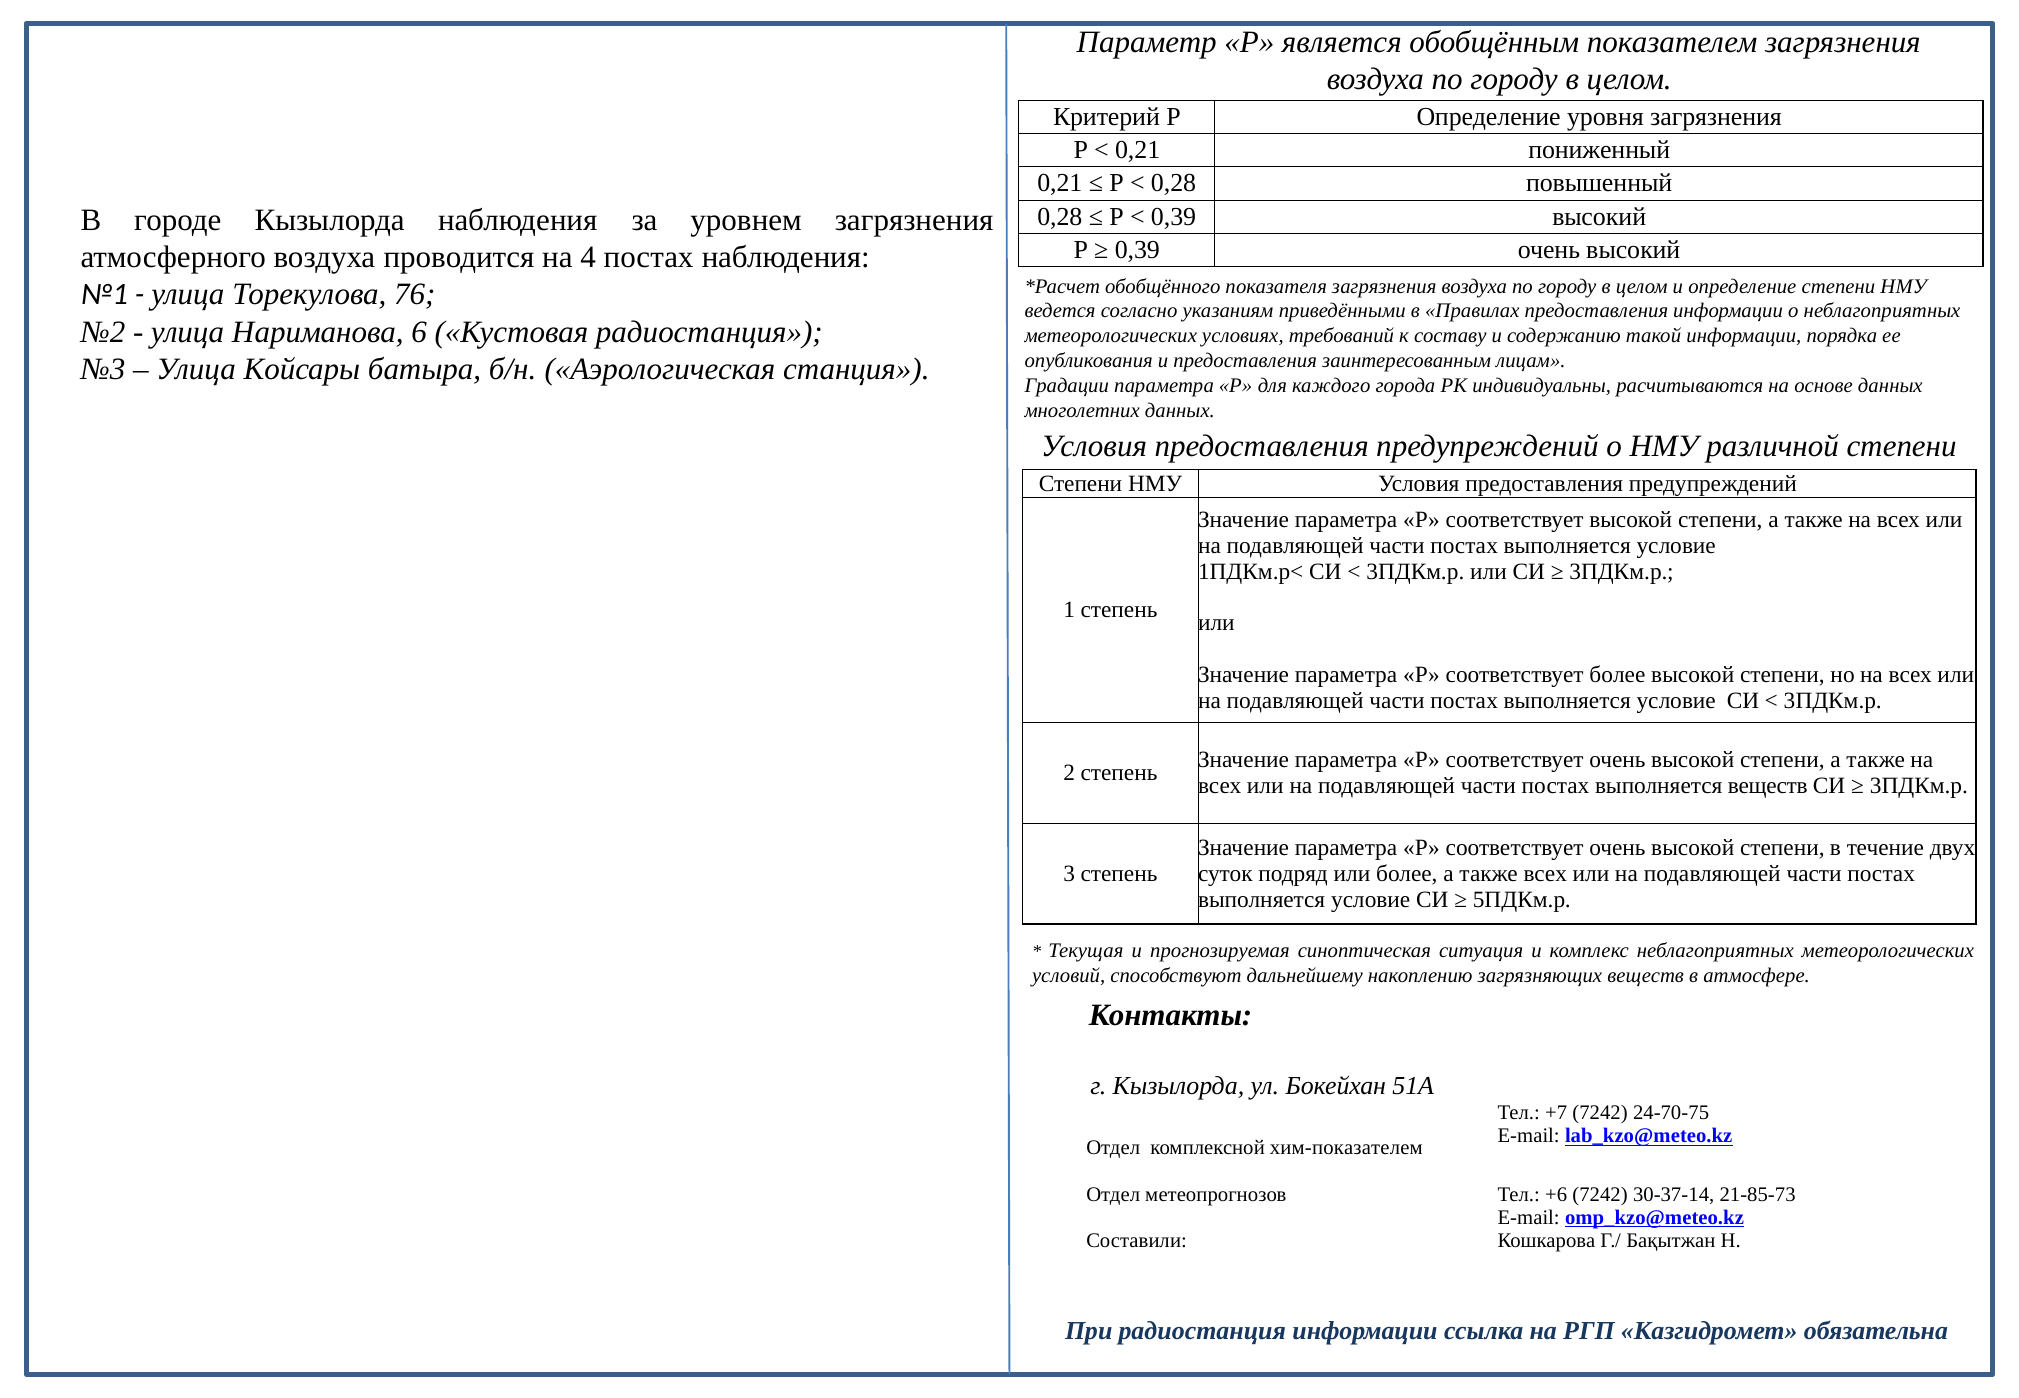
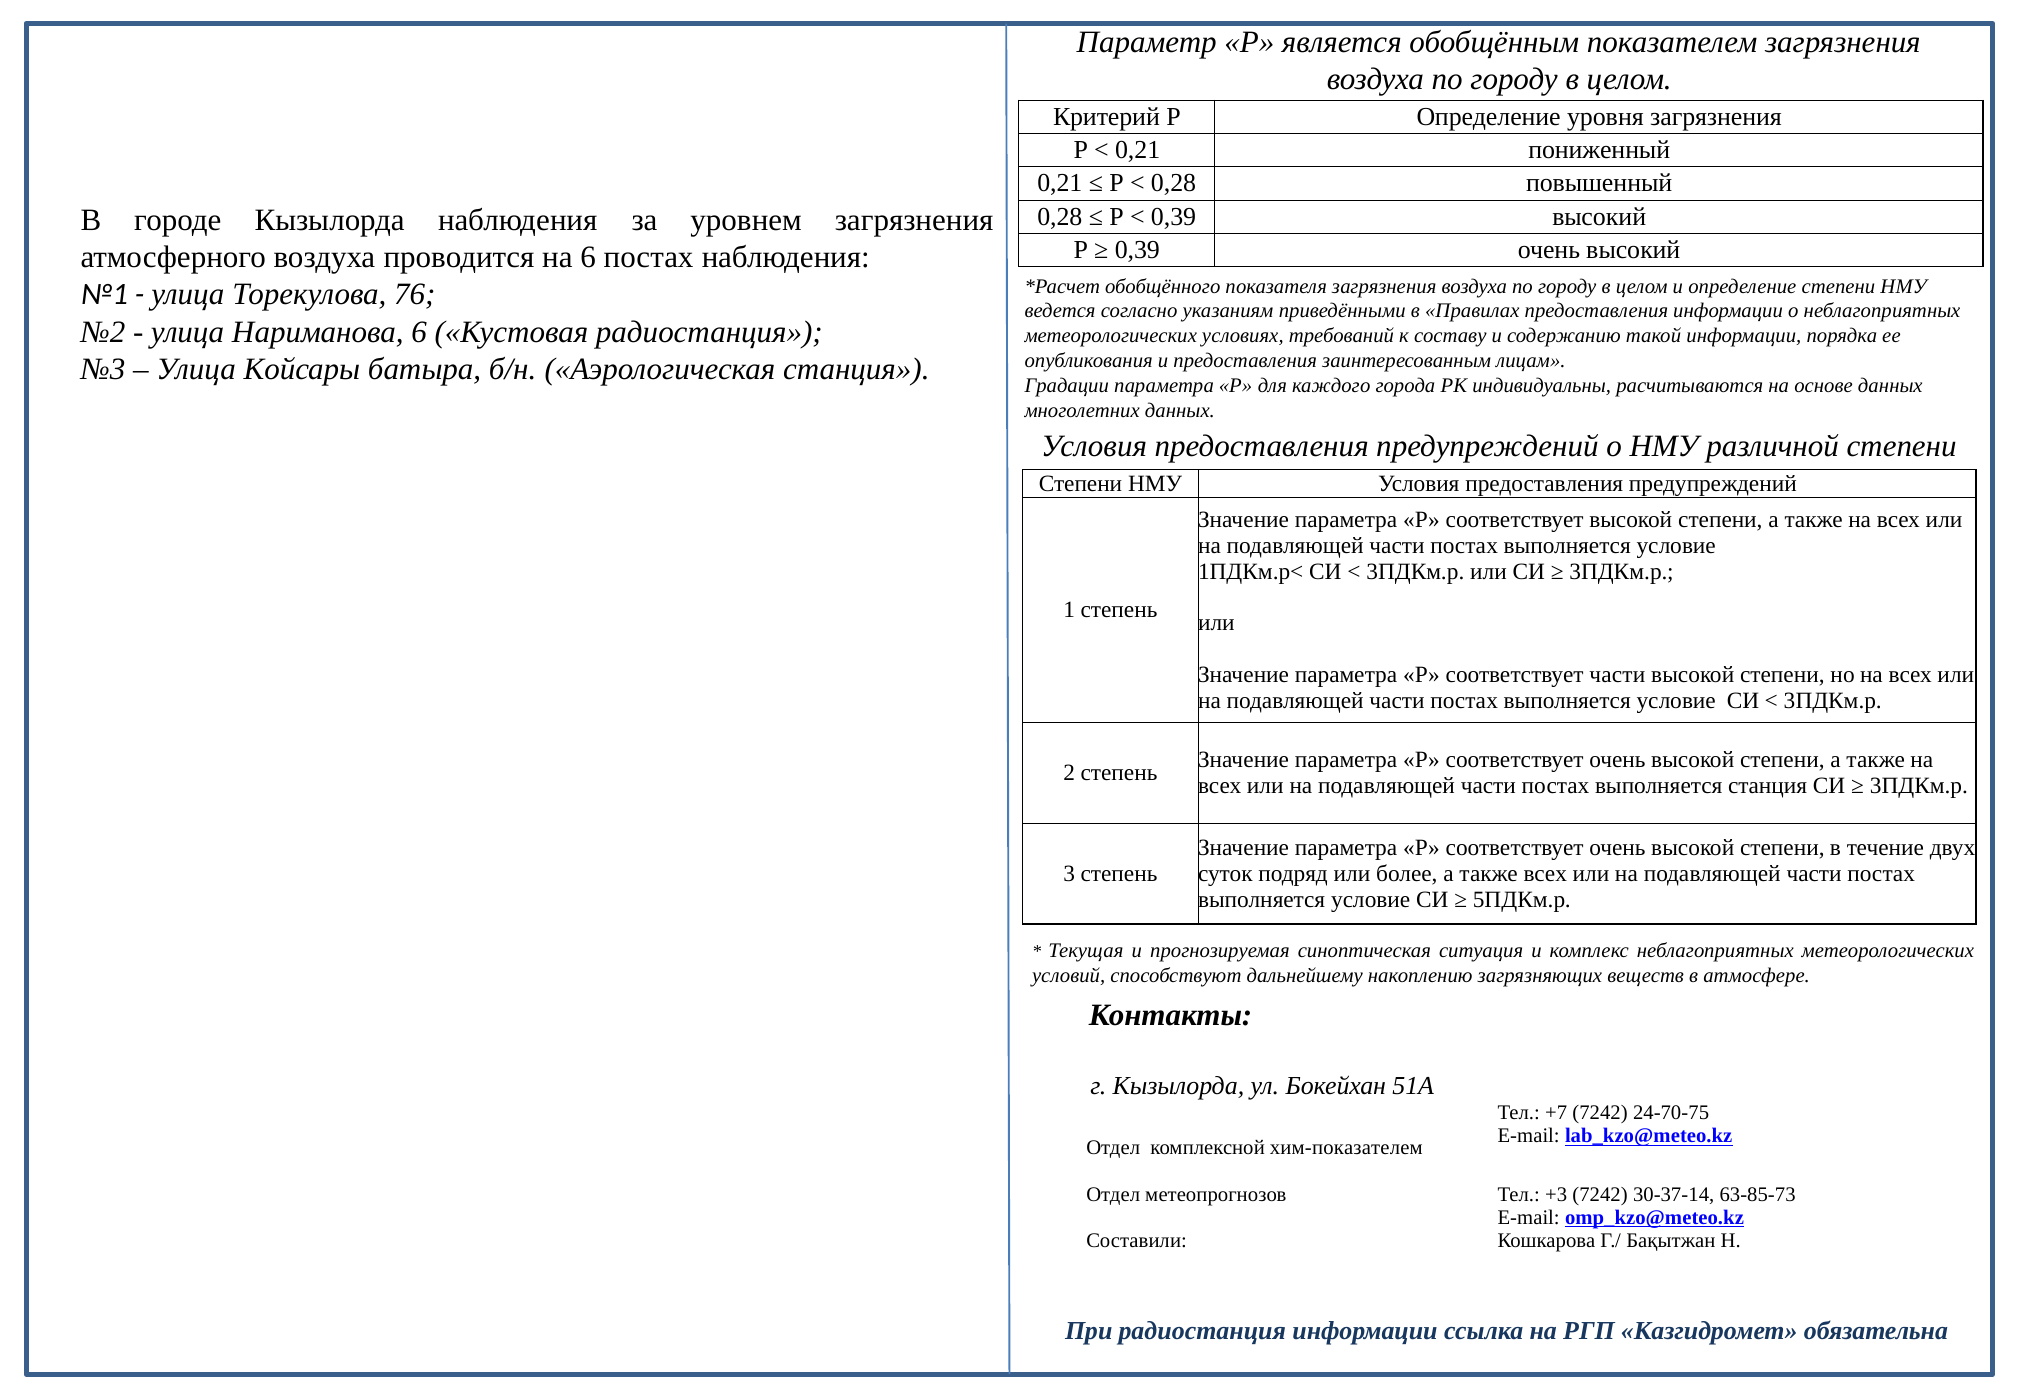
на 4: 4 -> 6
соответствует более: более -> части
выполняется веществ: веществ -> станция
+6: +6 -> +3
21-85-73: 21-85-73 -> 63-85-73
